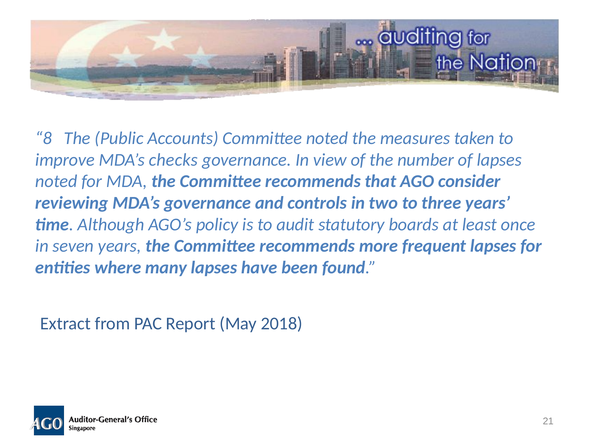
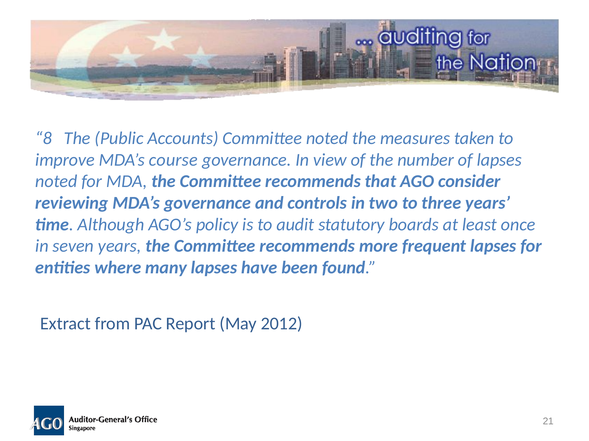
checks: checks -> course
2018: 2018 -> 2012
